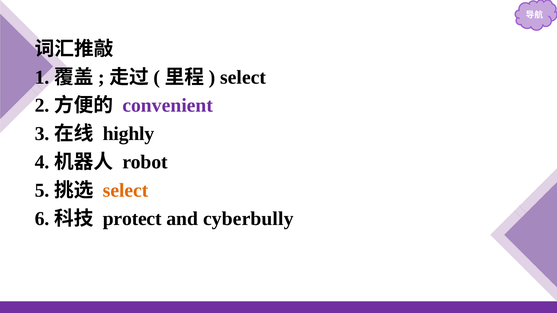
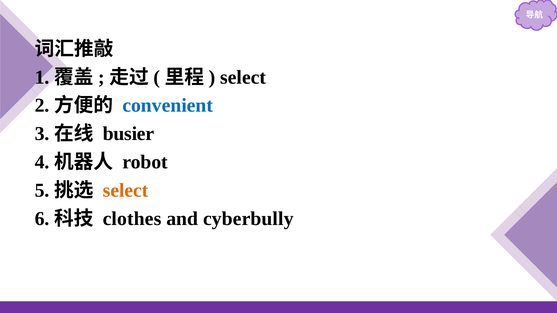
convenient colour: purple -> blue
highly: highly -> busier
protect: protect -> clothes
